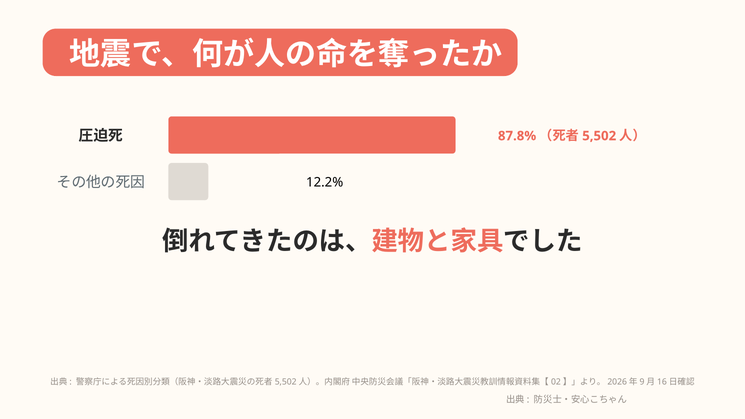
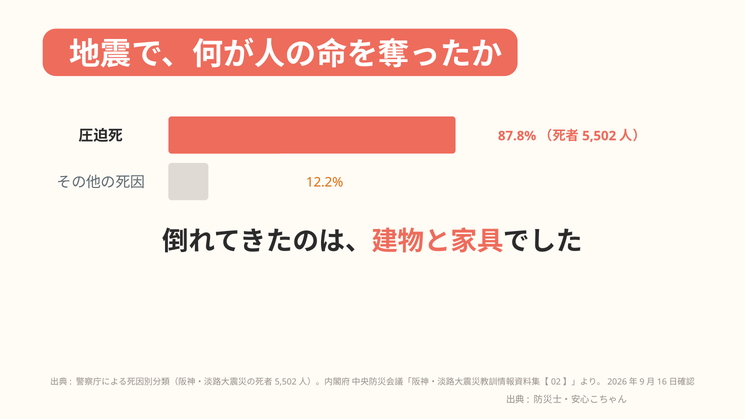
12.2% colour: black -> orange
